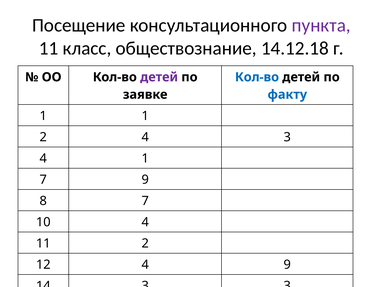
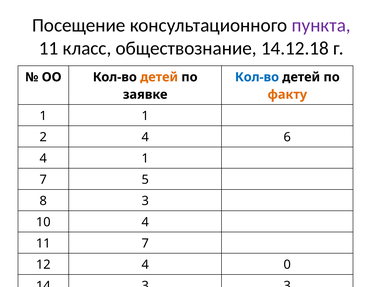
детей at (159, 77) colour: purple -> orange
факту colour: blue -> orange
4 3: 3 -> 6
7 9: 9 -> 5
8 7: 7 -> 3
11 2: 2 -> 7
4 9: 9 -> 0
